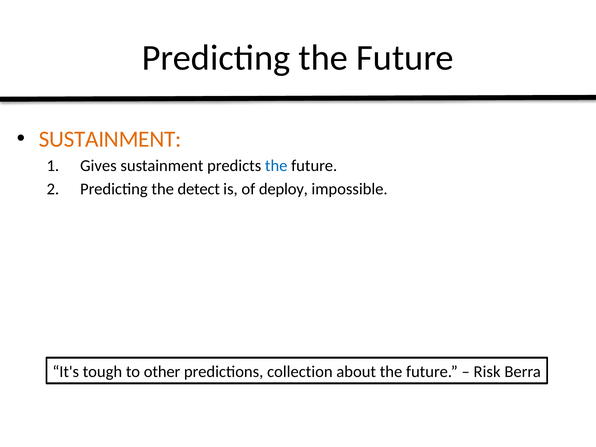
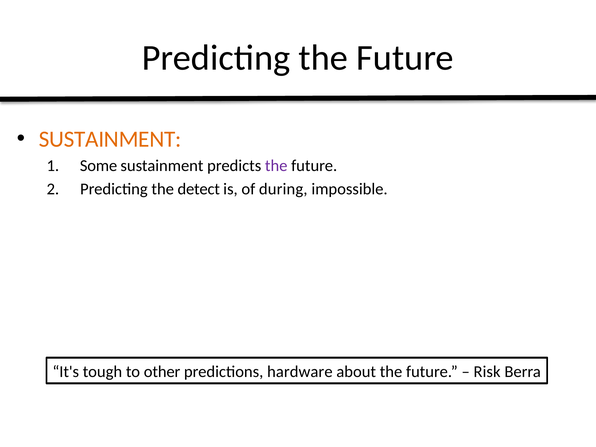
Gives: Gives -> Some
the at (276, 166) colour: blue -> purple
deploy: deploy -> during
collection: collection -> hardware
